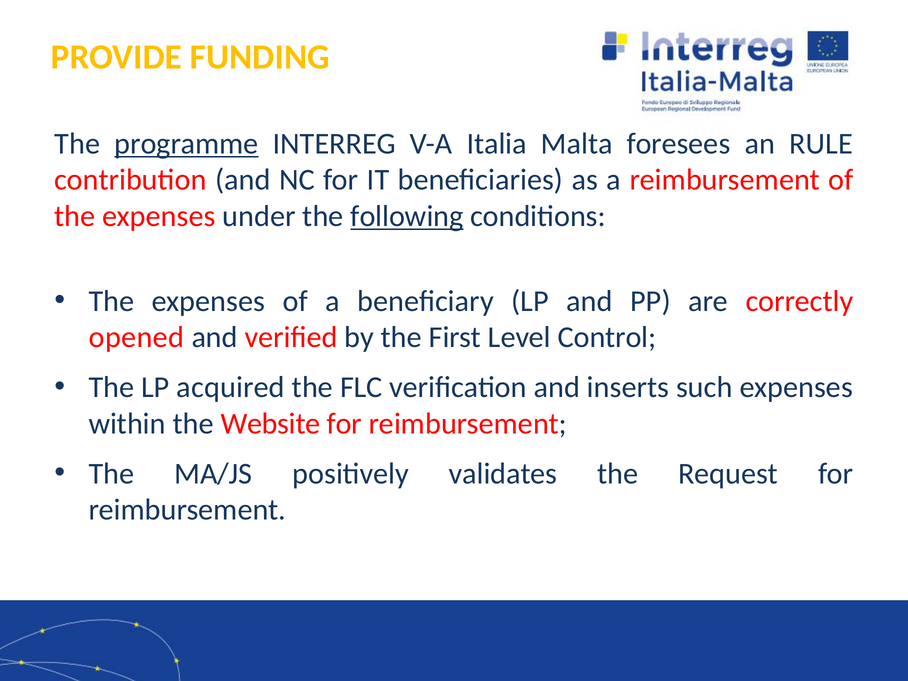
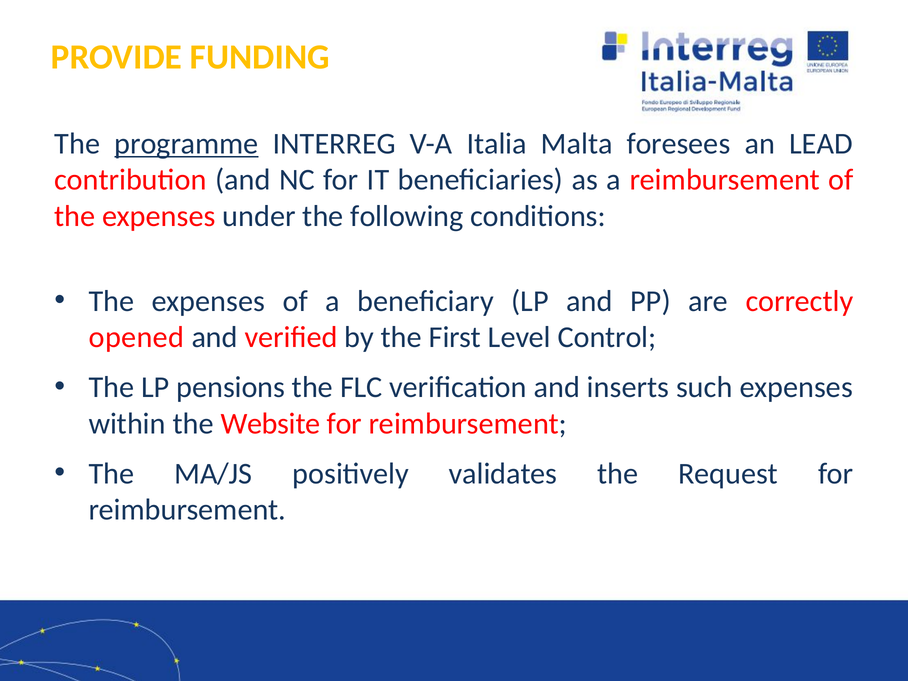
RULE: RULE -> LEAD
following underline: present -> none
acquired: acquired -> pensions
